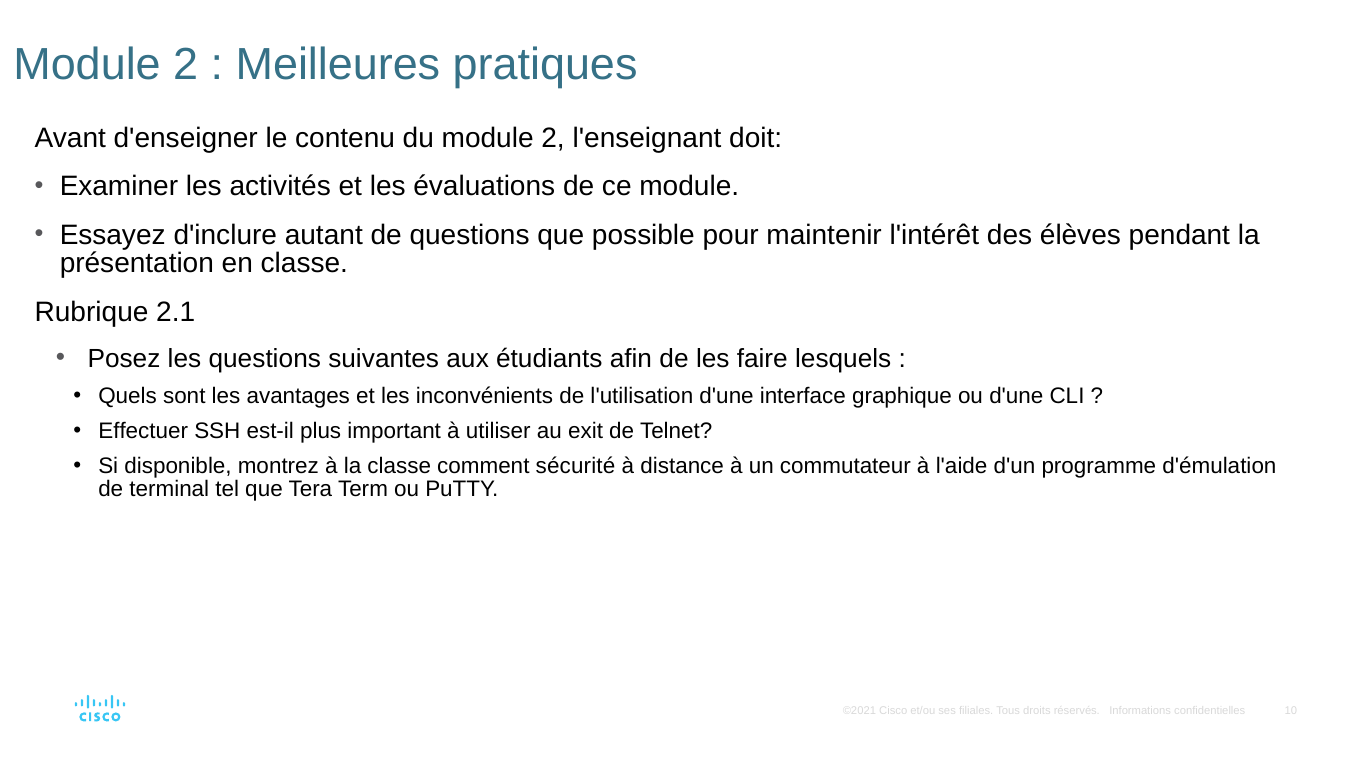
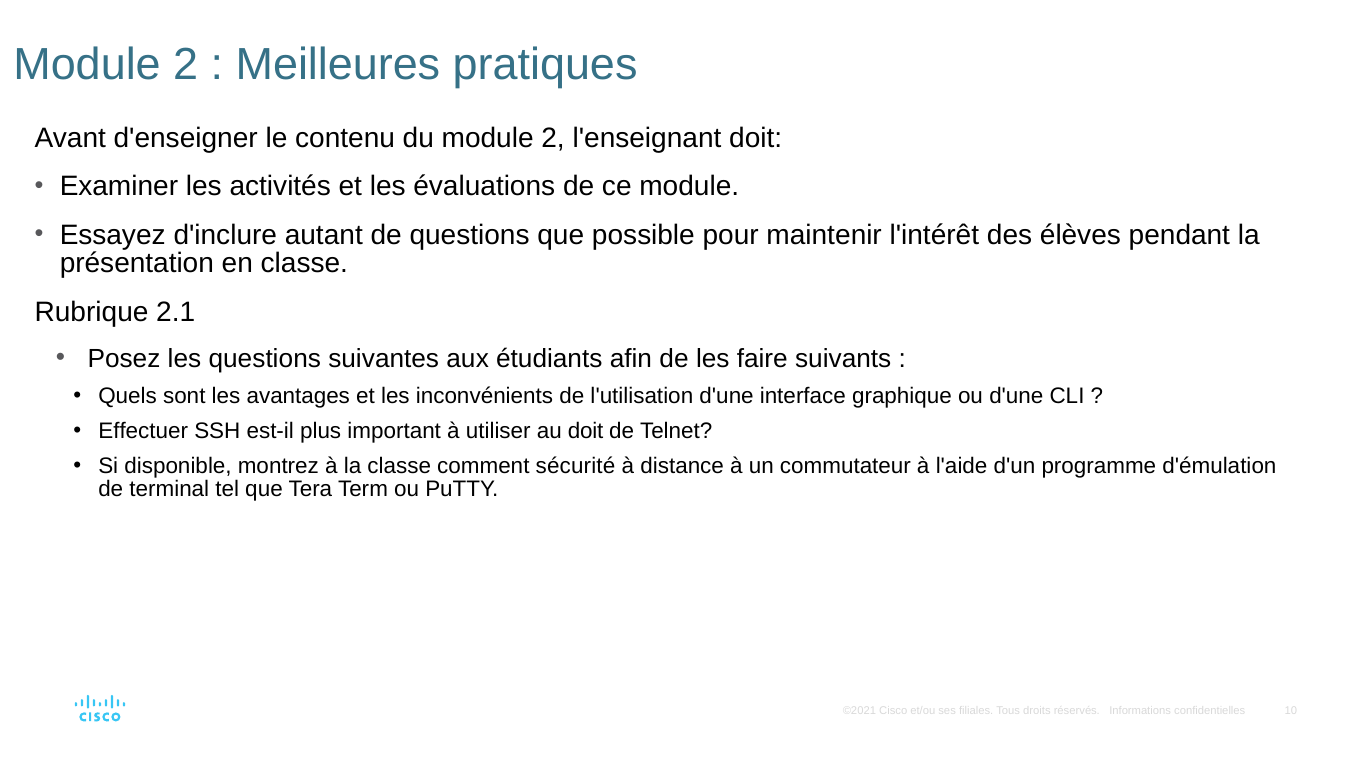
lesquels: lesquels -> suivants
au exit: exit -> doit
